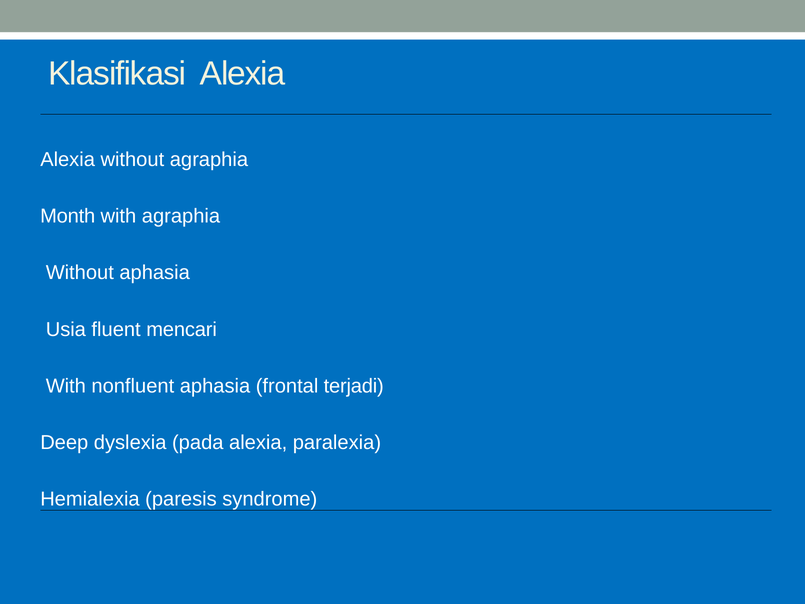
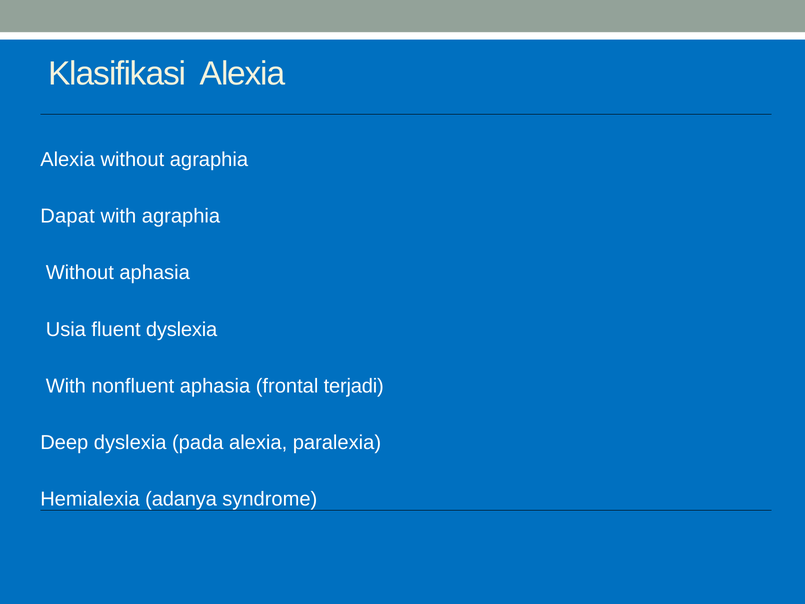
Month: Month -> Dapat
fluent mencari: mencari -> dyslexia
paresis: paresis -> adanya
